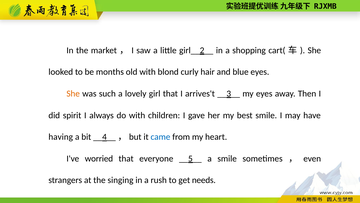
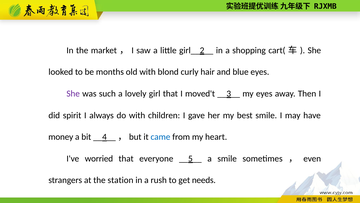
She at (73, 93) colour: orange -> purple
arrives't: arrives't -> moved't
having: having -> money
singing: singing -> station
